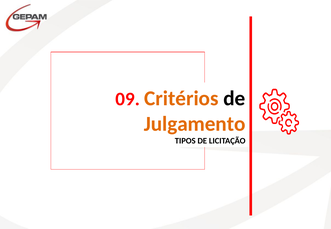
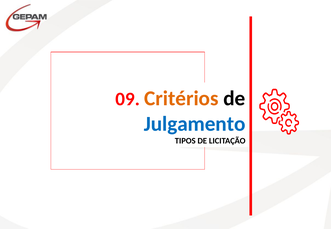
Julgamento colour: orange -> blue
